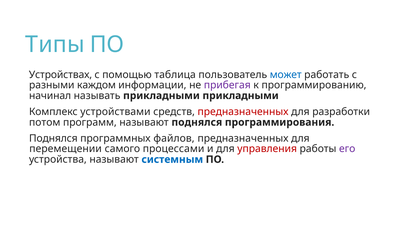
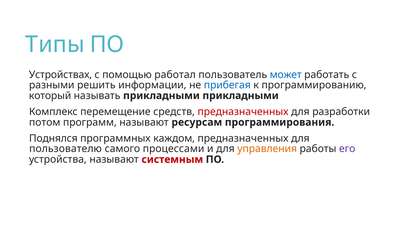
таблица: таблица -> работал
каждом: каждом -> решить
прибегая colour: purple -> blue
начинал: начинал -> который
устройствами: устройствами -> перемещение
называют поднялся: поднялся -> ресурсам
файлов: файлов -> каждом
перемещении: перемещении -> пользователю
управления colour: red -> orange
системным colour: blue -> red
